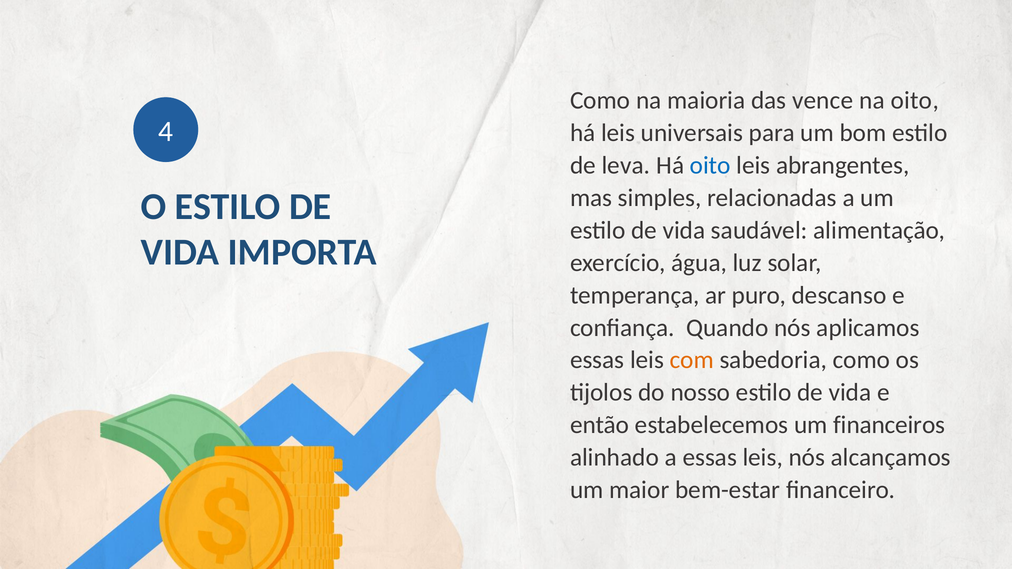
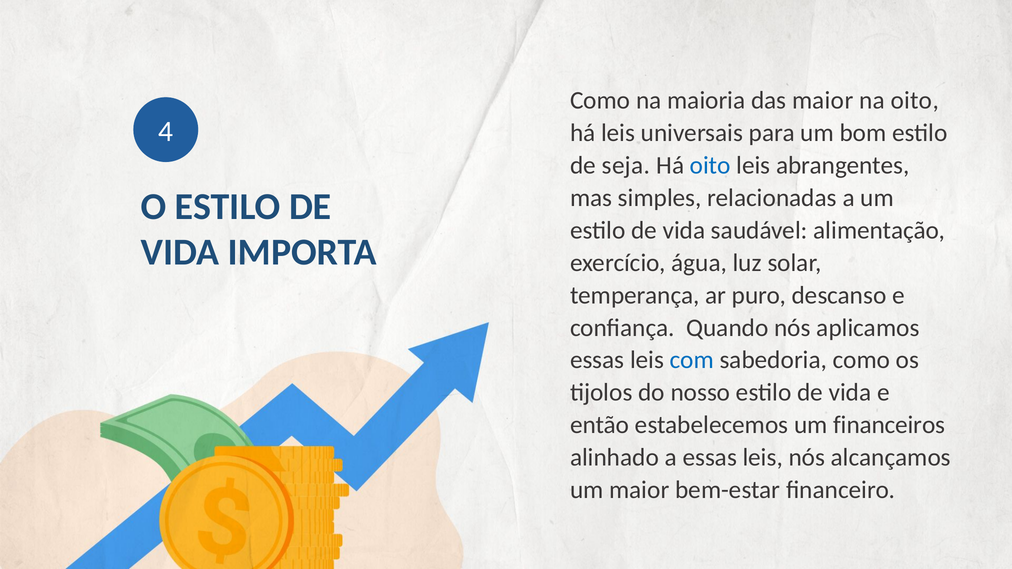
das vence: vence -> maior
leva: leva -> seja
com colour: orange -> blue
